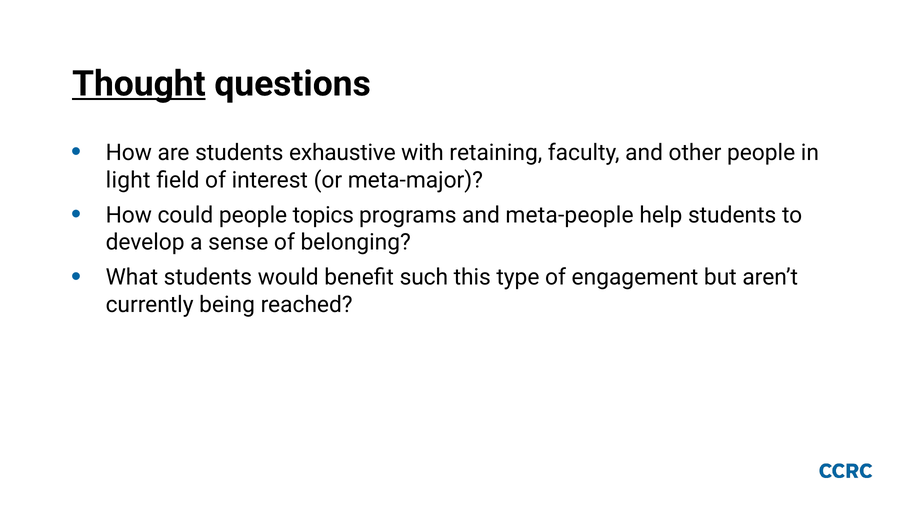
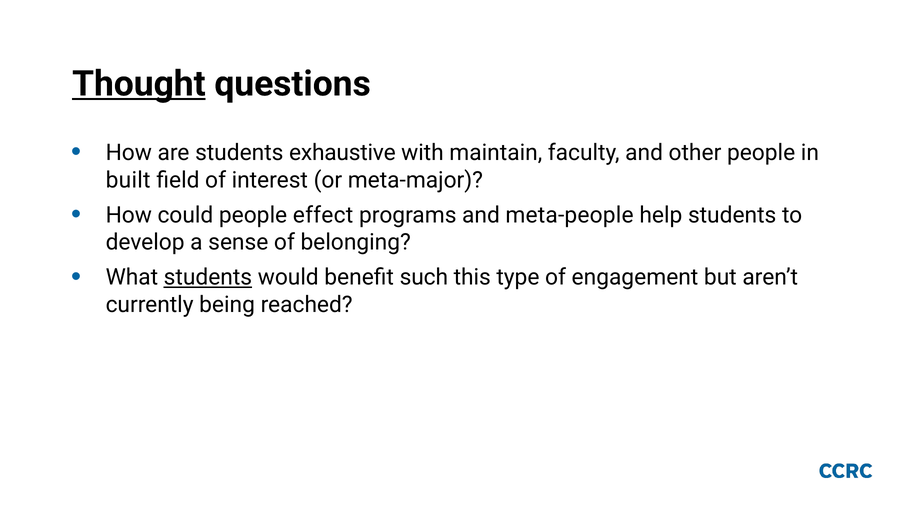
retaining: retaining -> maintain
light: light -> built
topics: topics -> effect
students at (208, 277) underline: none -> present
